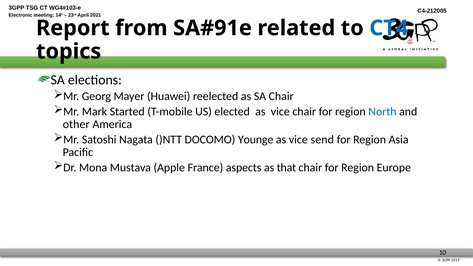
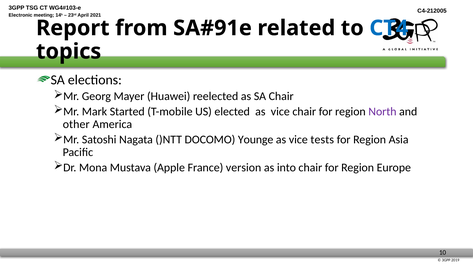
North colour: blue -> purple
send: send -> tests
aspects: aspects -> version
that: that -> into
